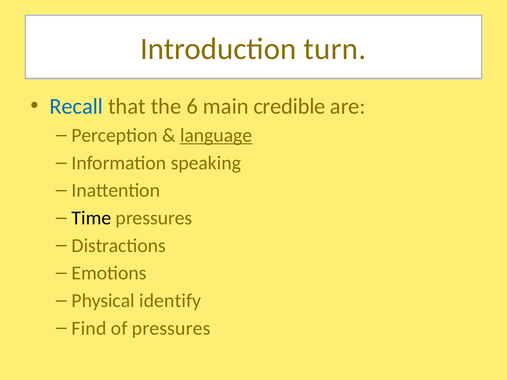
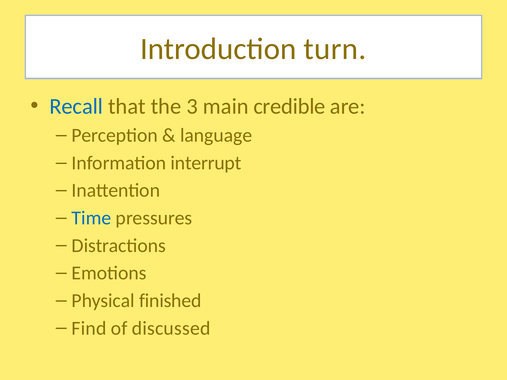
6: 6 -> 3
language underline: present -> none
speaking: speaking -> interrupt
Time colour: black -> blue
identify: identify -> finished
of pressures: pressures -> discussed
